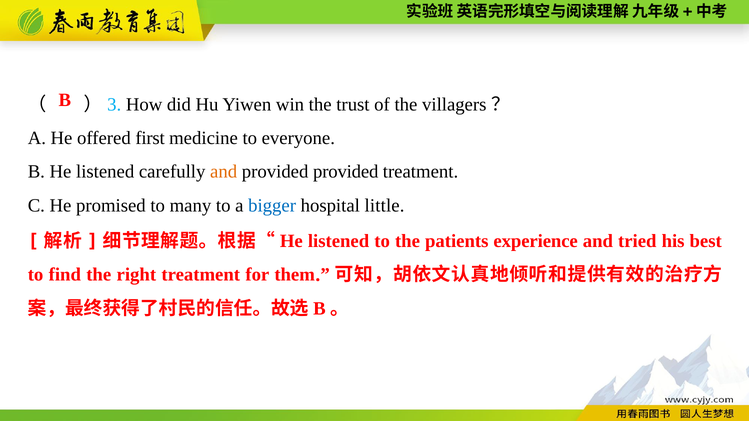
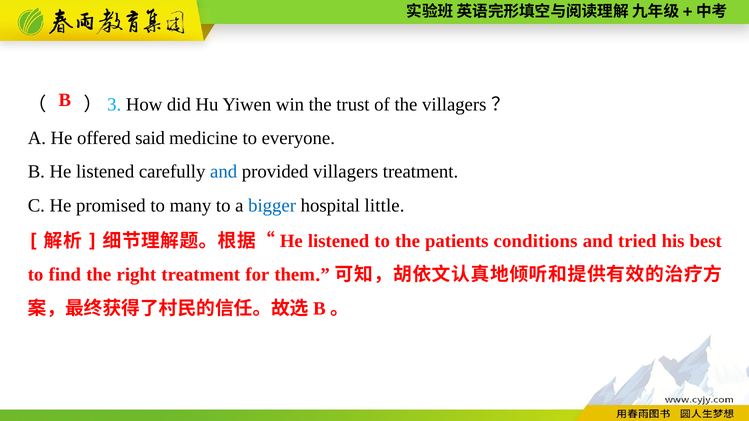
first: first -> said
and at (224, 172) colour: orange -> blue
provided provided: provided -> villagers
experience: experience -> conditions
